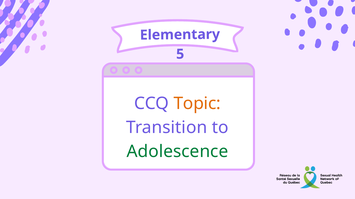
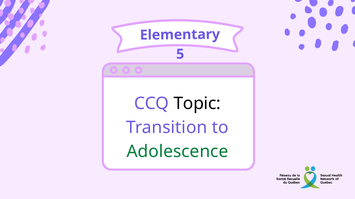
Topic colour: orange -> black
